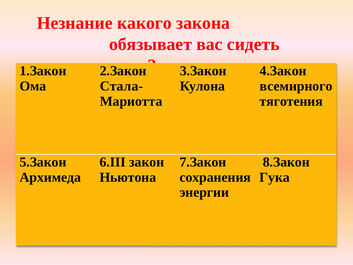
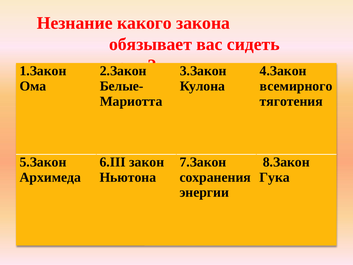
Стала-: Стала- -> Белые-
